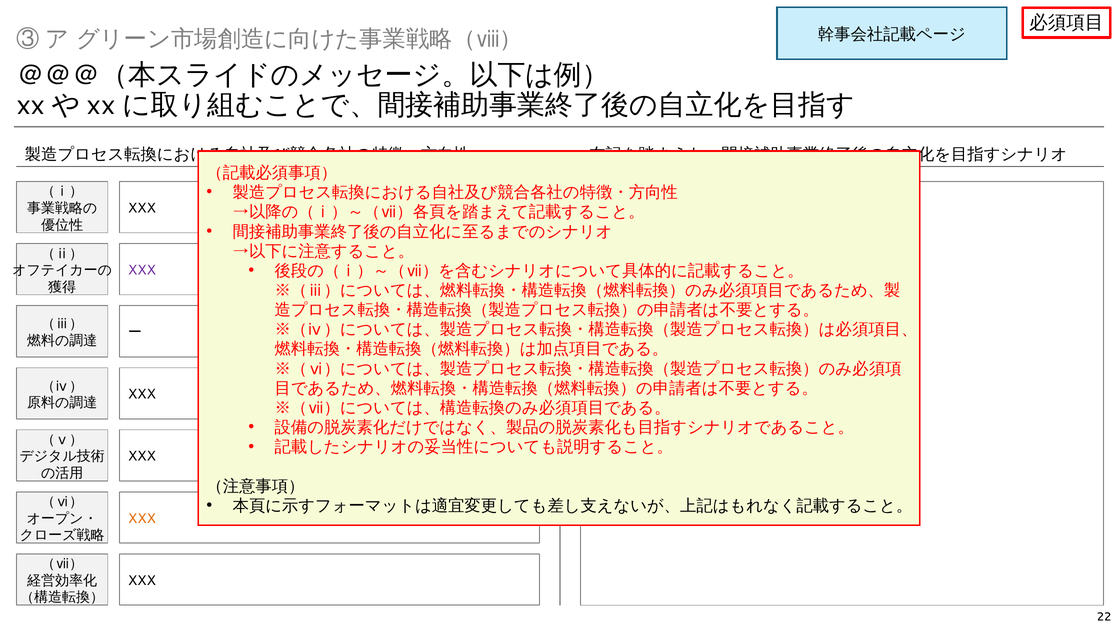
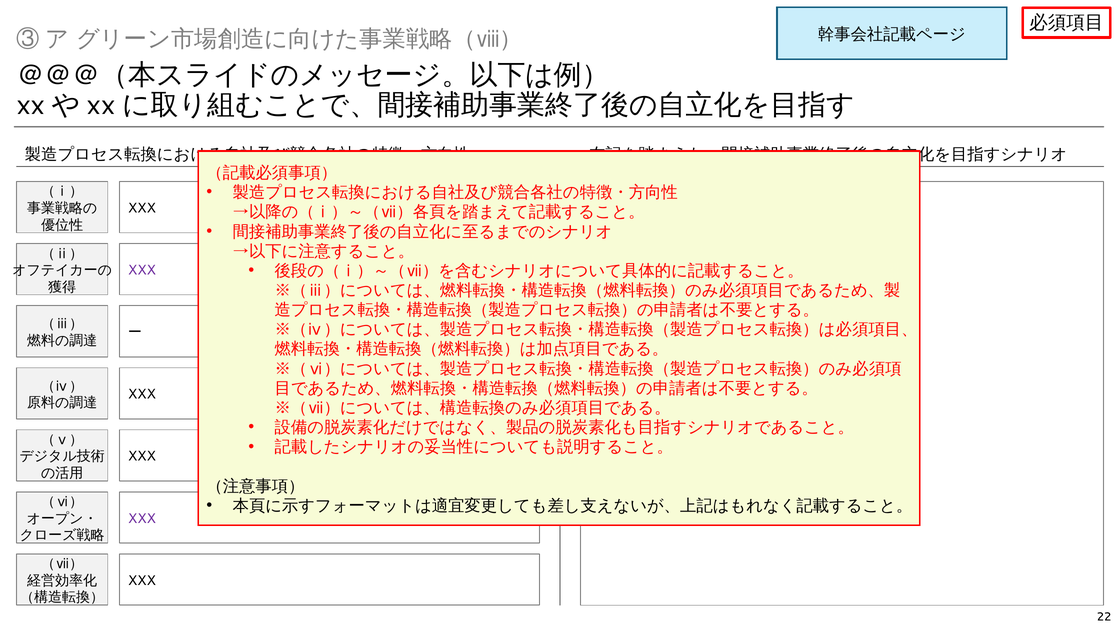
XXX at (142, 518) colour: orange -> purple
